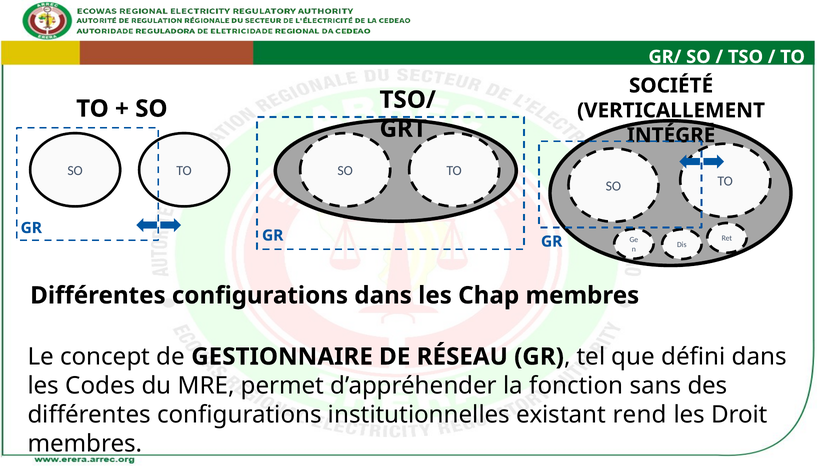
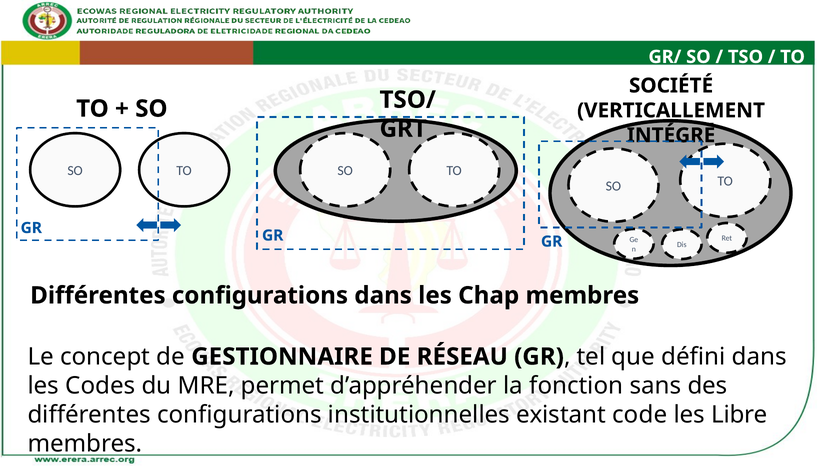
rend: rend -> code
Droit: Droit -> Libre
